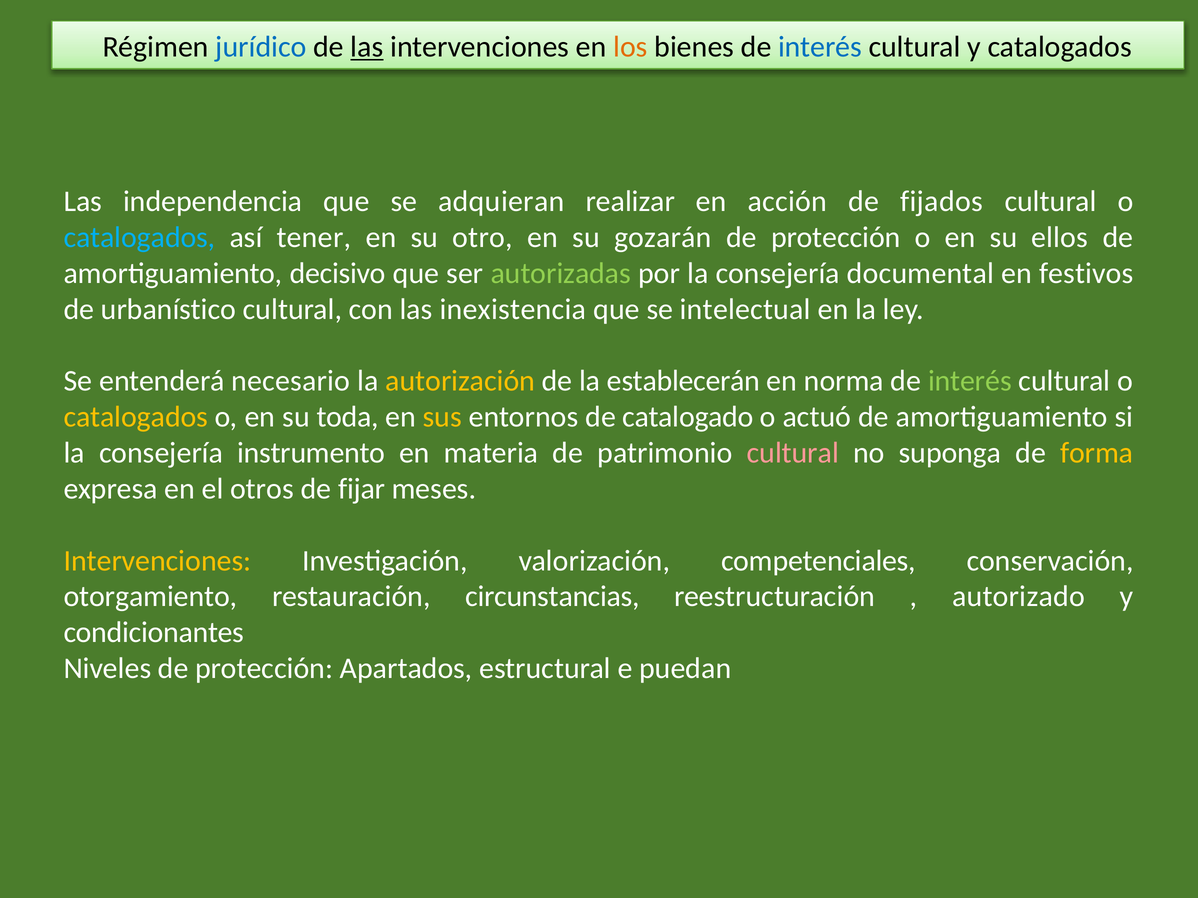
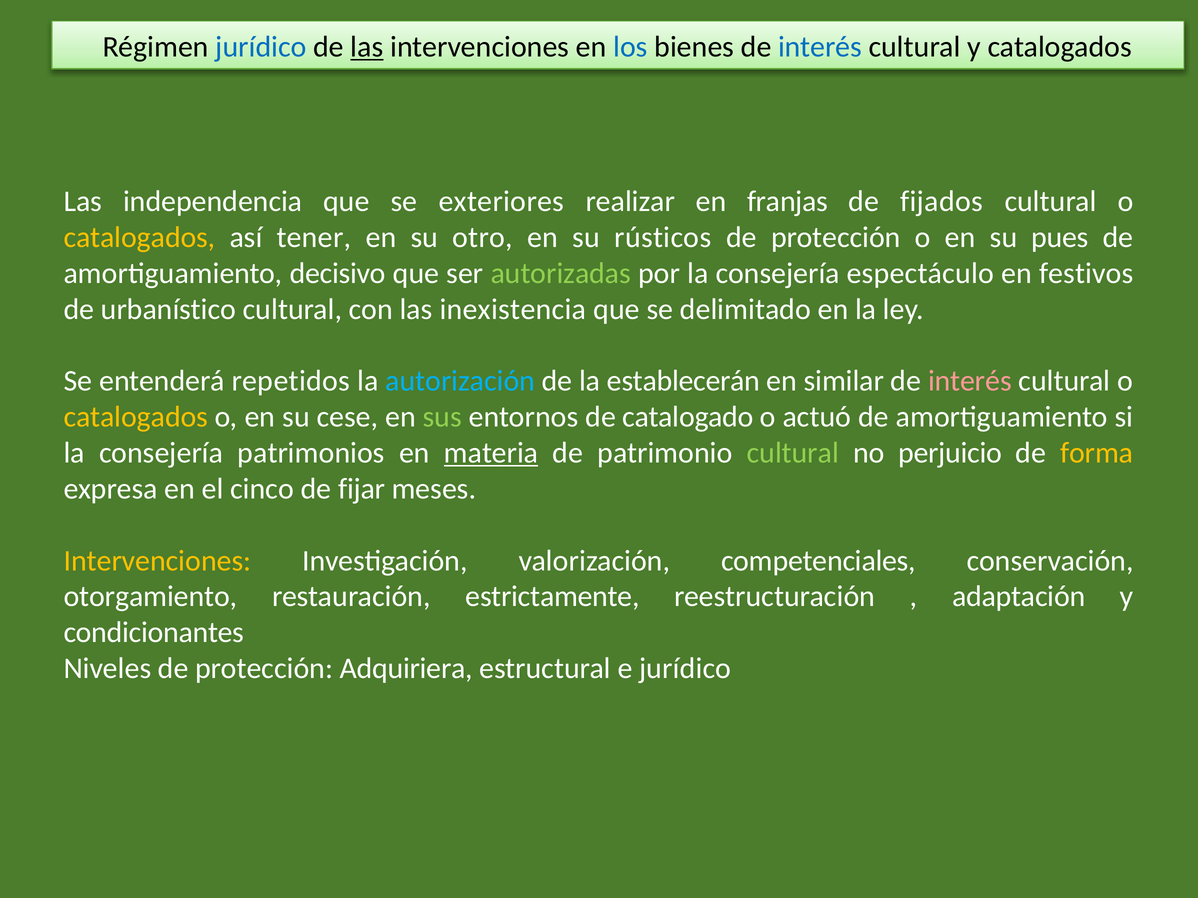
los colour: orange -> blue
adquieran: adquieran -> exteriores
acción: acción -> franjas
catalogados at (139, 237) colour: light blue -> yellow
gozarán: gozarán -> rústicos
ellos: ellos -> pues
documental: documental -> espectáculo
intelectual: intelectual -> delimitado
necesario: necesario -> repetidos
autorización colour: yellow -> light blue
norma: norma -> similar
interés at (970, 381) colour: light green -> pink
toda: toda -> cese
sus colour: yellow -> light green
instrumento: instrumento -> patrimonios
materia underline: none -> present
cultural at (793, 453) colour: pink -> light green
suponga: suponga -> perjuicio
otros: otros -> cinco
circunstancias: circunstancias -> estrictamente
autorizado: autorizado -> adaptación
Apartados: Apartados -> Adquiriera
e puedan: puedan -> jurídico
